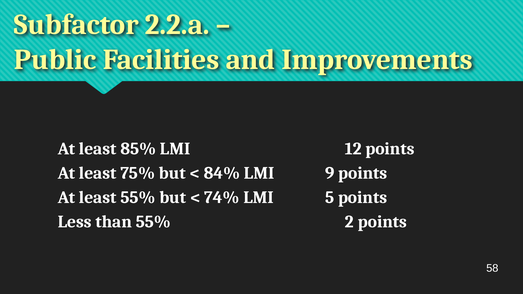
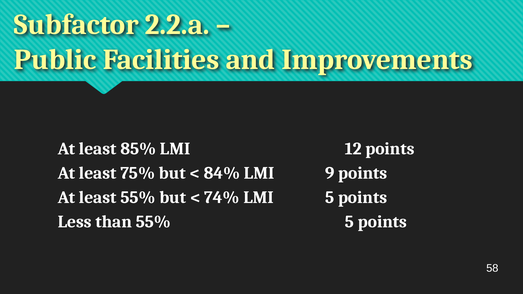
55% 2: 2 -> 5
